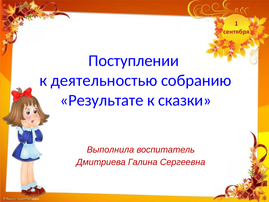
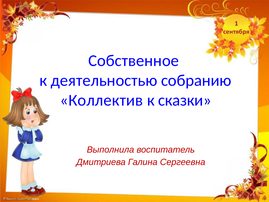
Поступлении: Поступлении -> Собственное
Результате: Результате -> Коллектив
